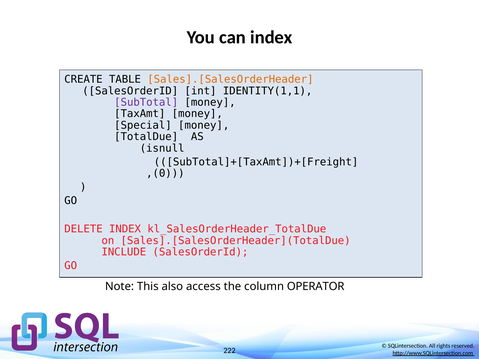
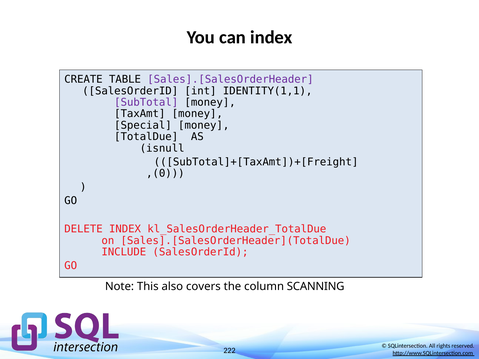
Sales].[SalesOrderHeader colour: orange -> purple
access: access -> covers
OPERATOR: OPERATOR -> SCANNING
